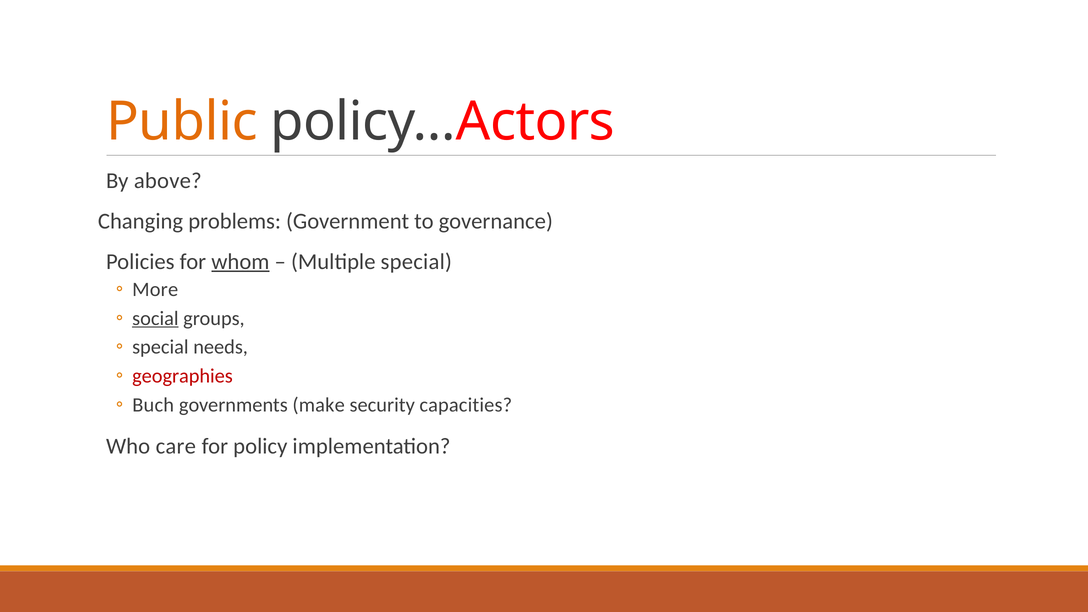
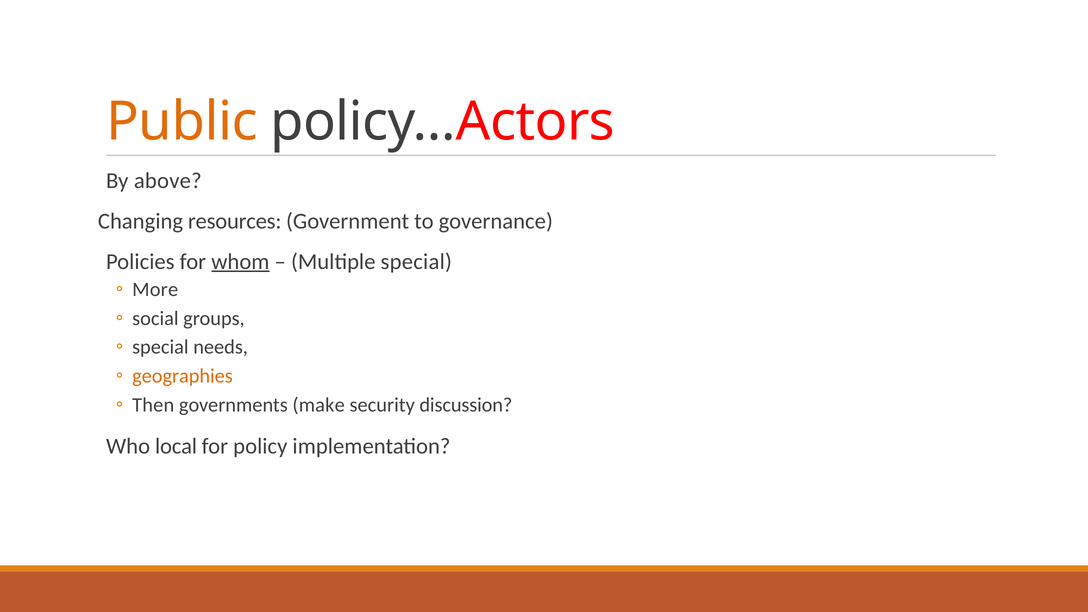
problems: problems -> resources
social underline: present -> none
geographies colour: red -> orange
Buch: Buch -> Then
capacities: capacities -> discussion
care: care -> local
